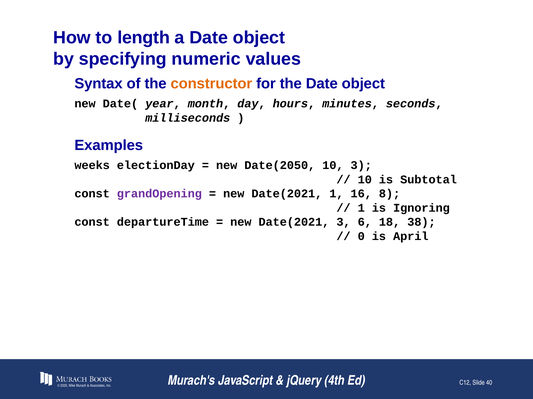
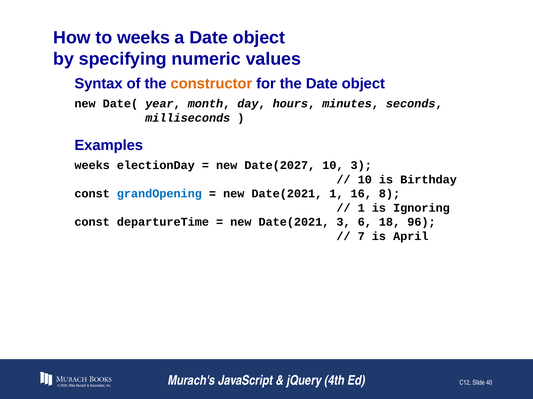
to length: length -> weeks
Date(2050: Date(2050 -> Date(2027
Subtotal: Subtotal -> Birthday
grandOpening colour: purple -> blue
38: 38 -> 96
0: 0 -> 7
